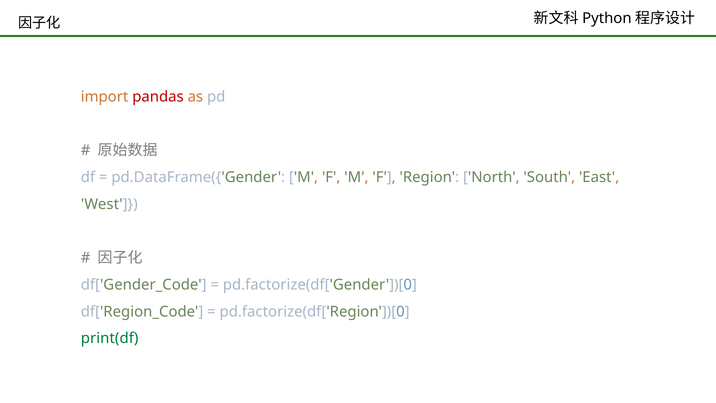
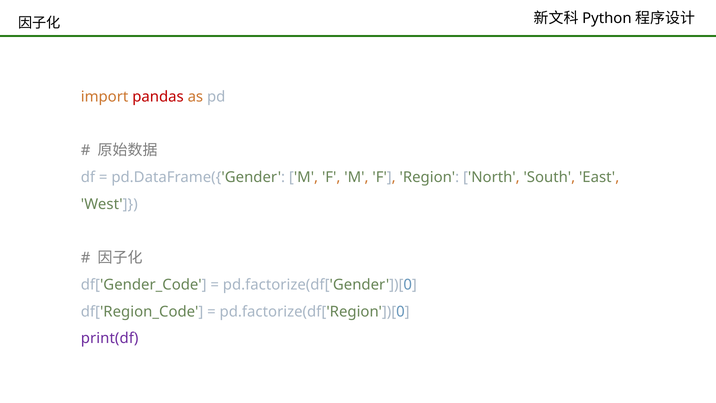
print(df colour: green -> purple
